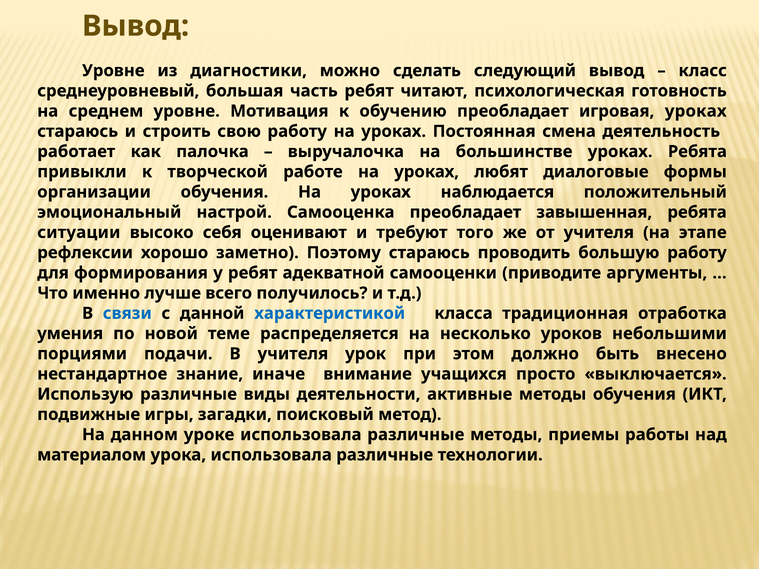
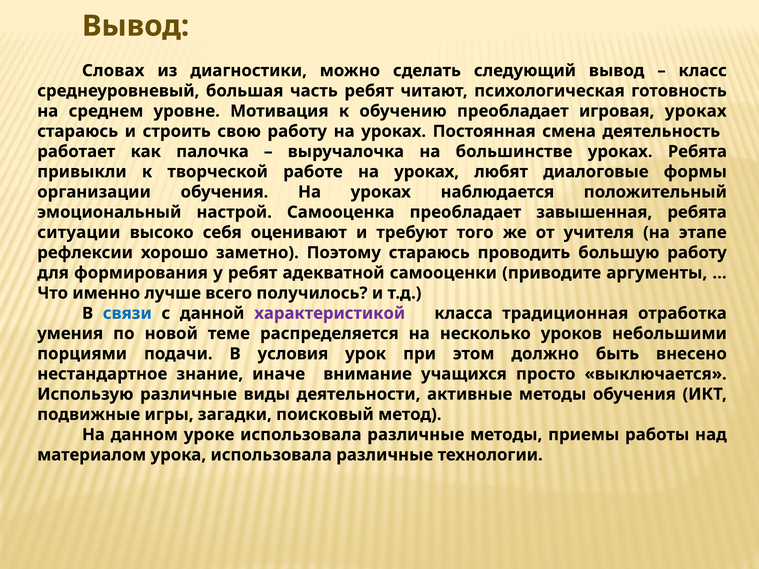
Уровне at (113, 71): Уровне -> Словах
характеристикой colour: blue -> purple
В учителя: учителя -> условия
